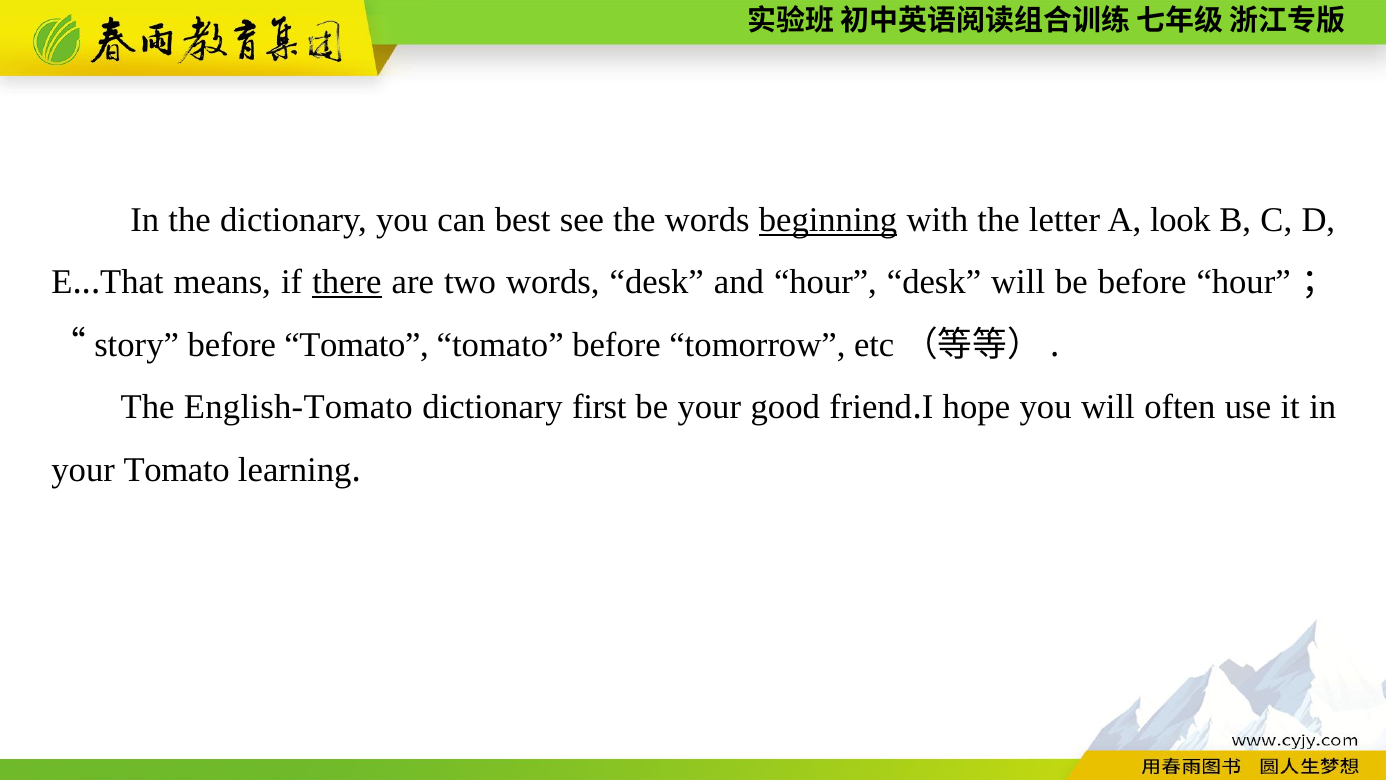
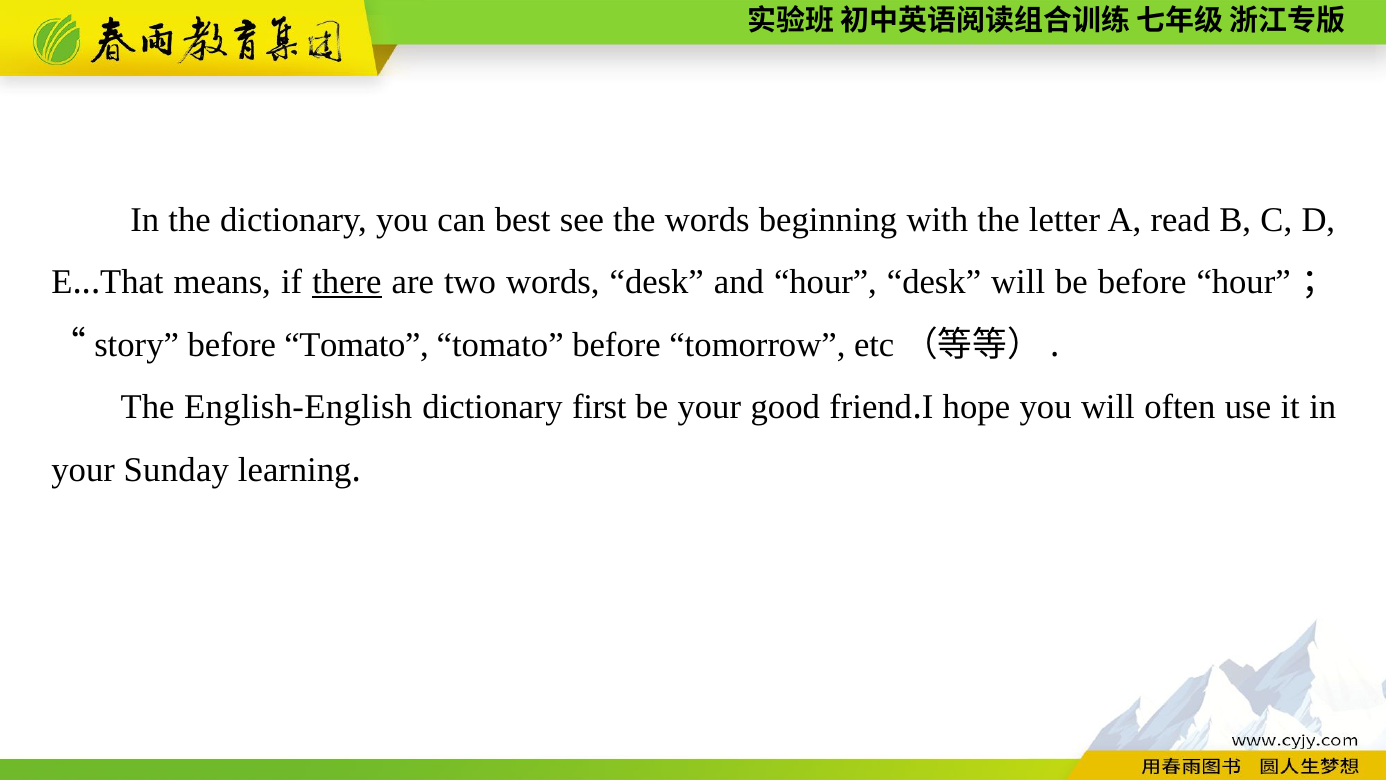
beginning underline: present -> none
look: look -> read
English-Tomato: English-Tomato -> English-English
your Tomato: Tomato -> Sunday
